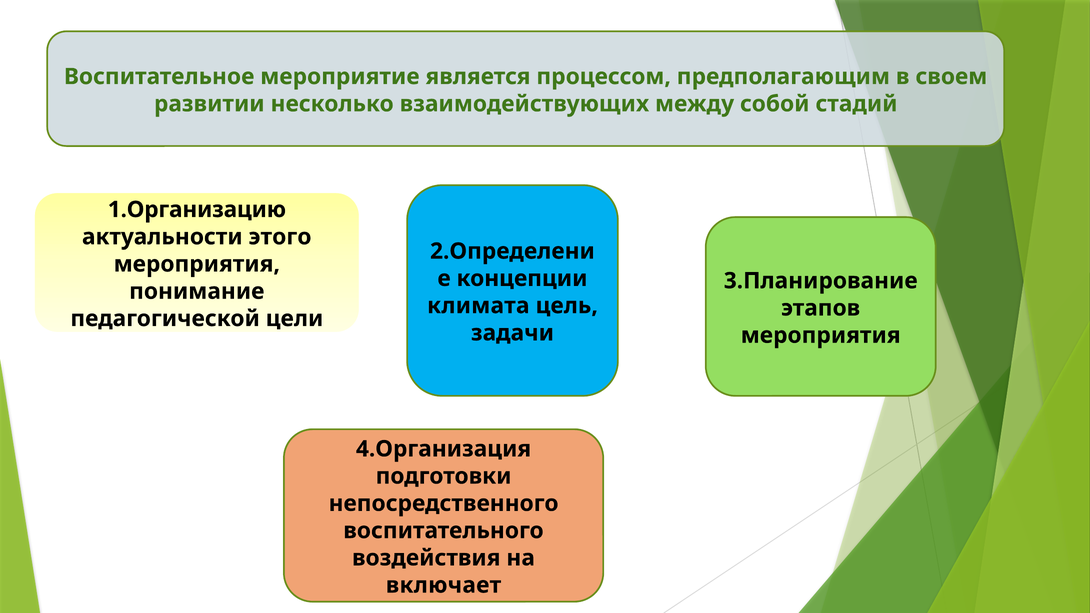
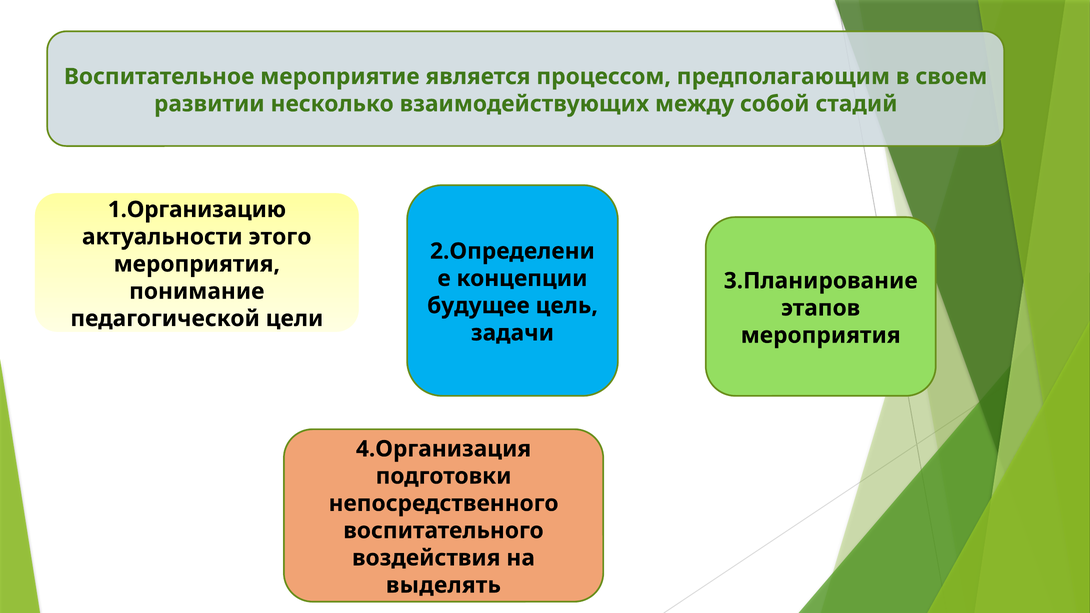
климата: климата -> будущее
включает: включает -> выделять
